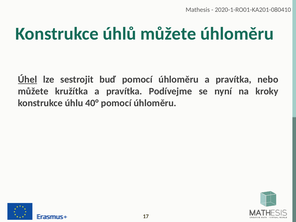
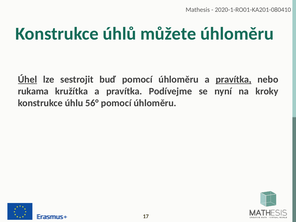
pravítka at (234, 79) underline: none -> present
můžete at (33, 91): můžete -> rukama
40°: 40° -> 56°
